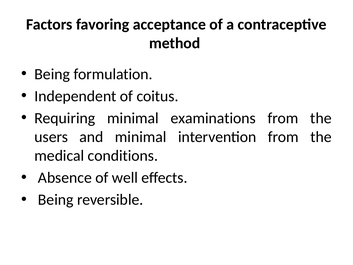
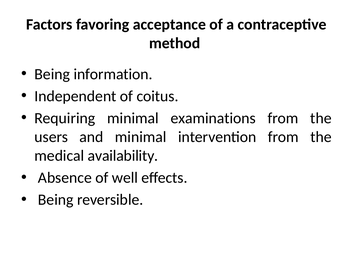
formulation: formulation -> information
conditions: conditions -> availability
